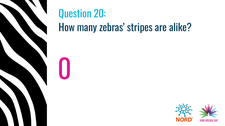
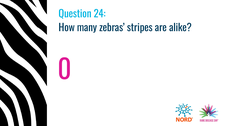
20: 20 -> 24
